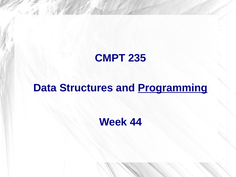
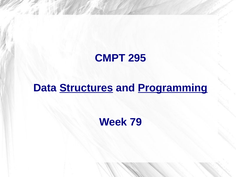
235: 235 -> 295
Structures underline: none -> present
44: 44 -> 79
